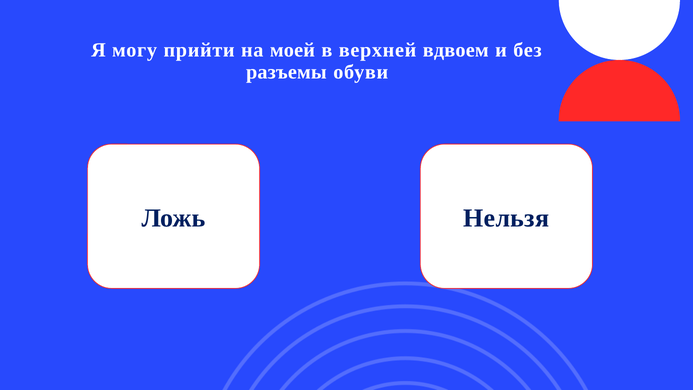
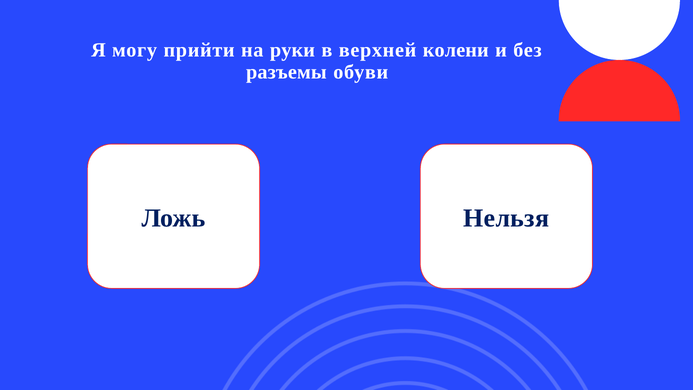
моей: моей -> руки
вдвоем: вдвоем -> колени
